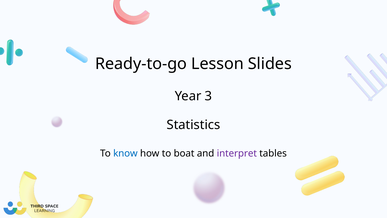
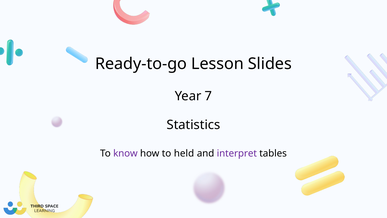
3: 3 -> 7
know colour: blue -> purple
boat: boat -> held
